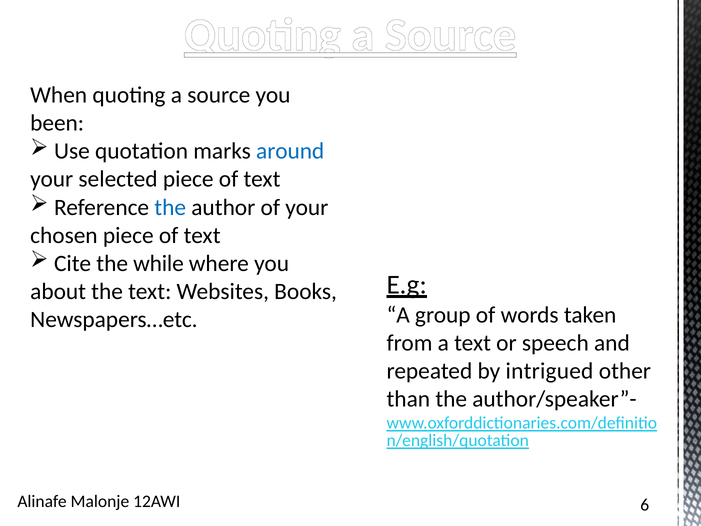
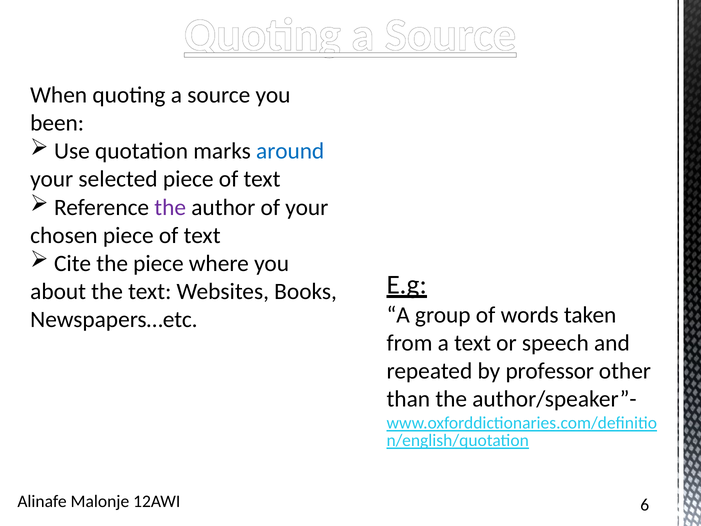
the at (170, 207) colour: blue -> purple
the while: while -> piece
intrigued: intrigued -> professor
